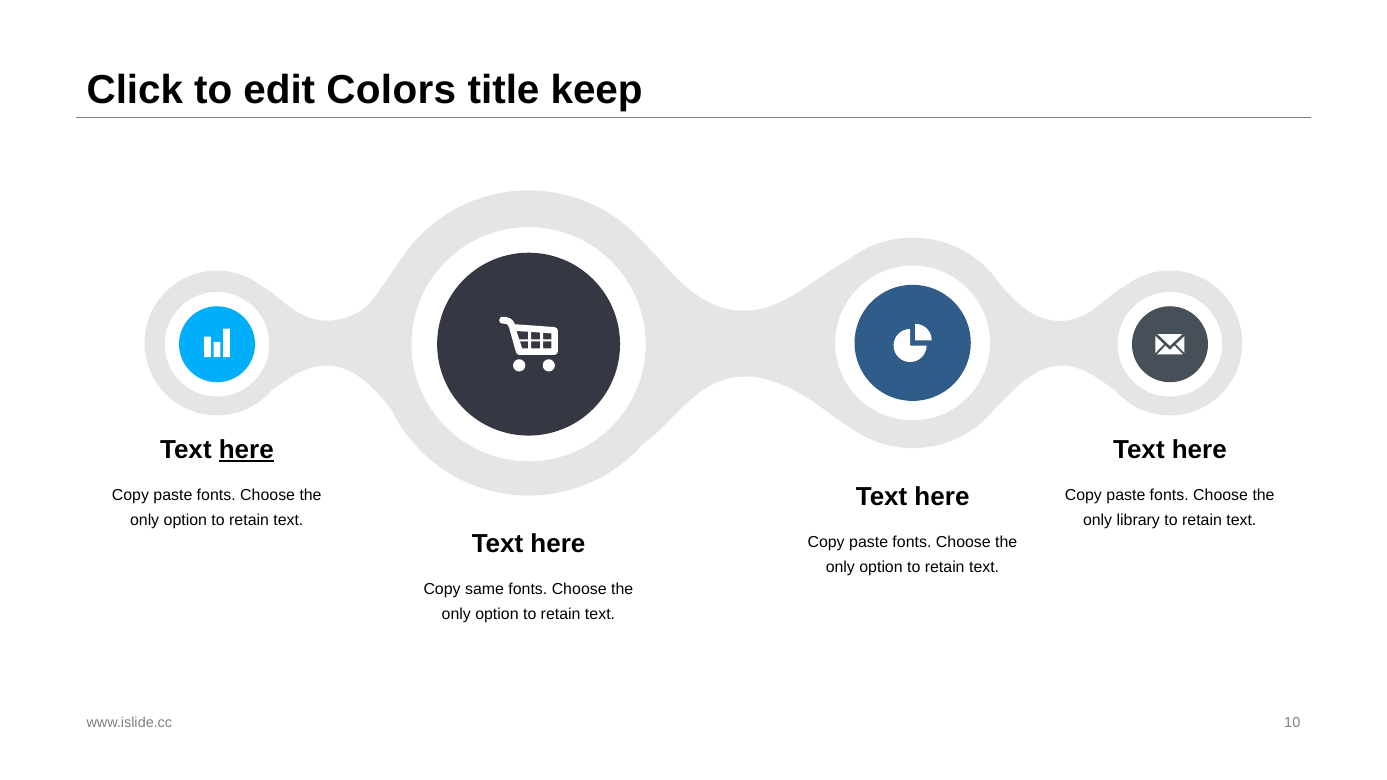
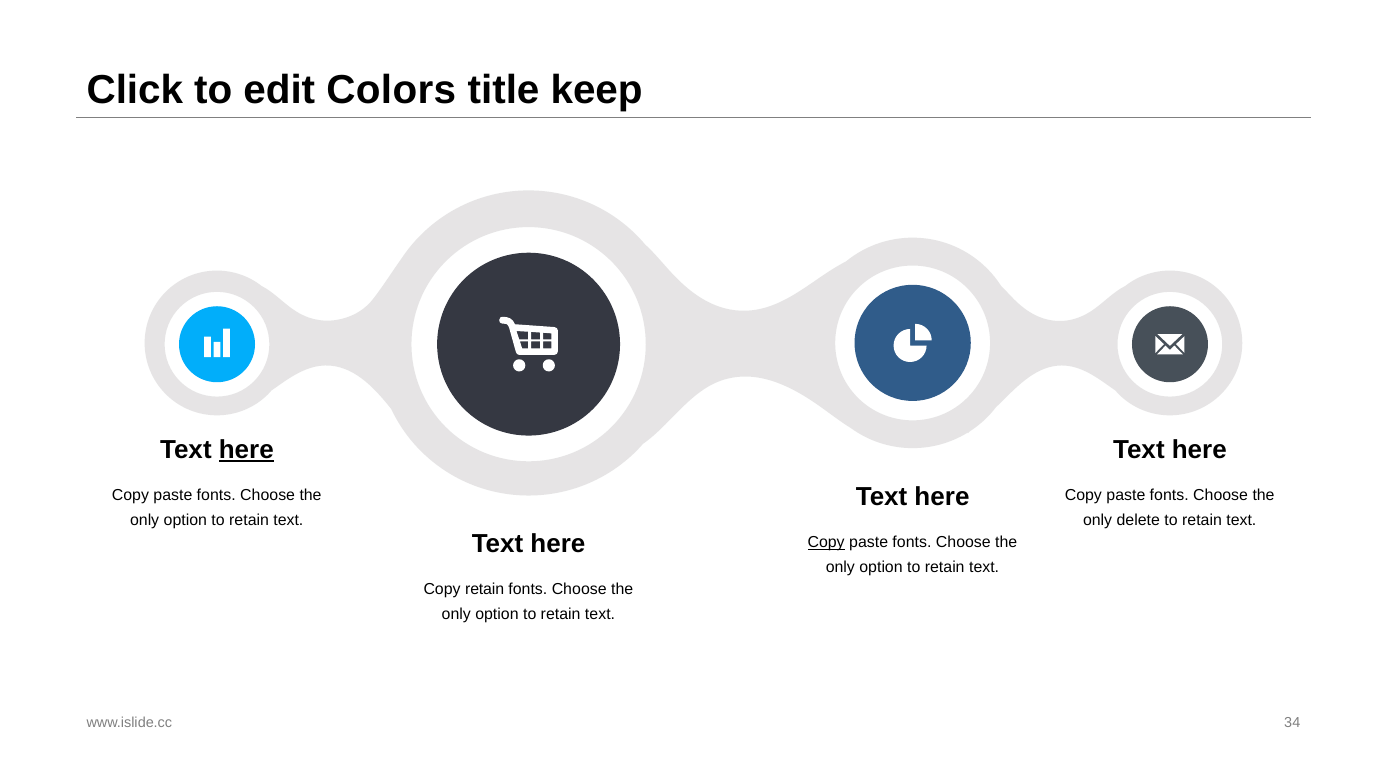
library: library -> delete
Copy at (826, 543) underline: none -> present
Copy same: same -> retain
10: 10 -> 34
